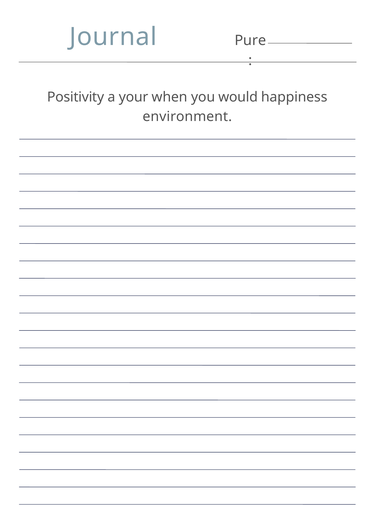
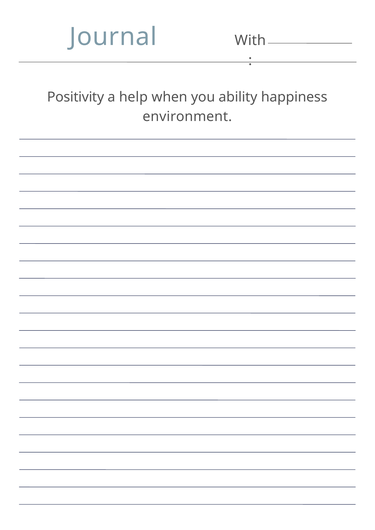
Pure: Pure -> With
your: your -> help
would: would -> ability
